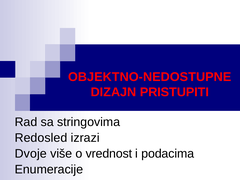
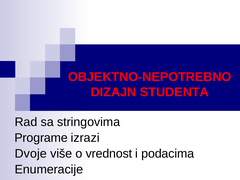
OBJEKTNO-NEDOSTUPNE: OBJEKTNO-NEDOSTUPNE -> OBJEKTNO-NEPOTREBNO
PRISTUPITI: PRISTUPITI -> STUDENTA
Redosled: Redosled -> Programe
